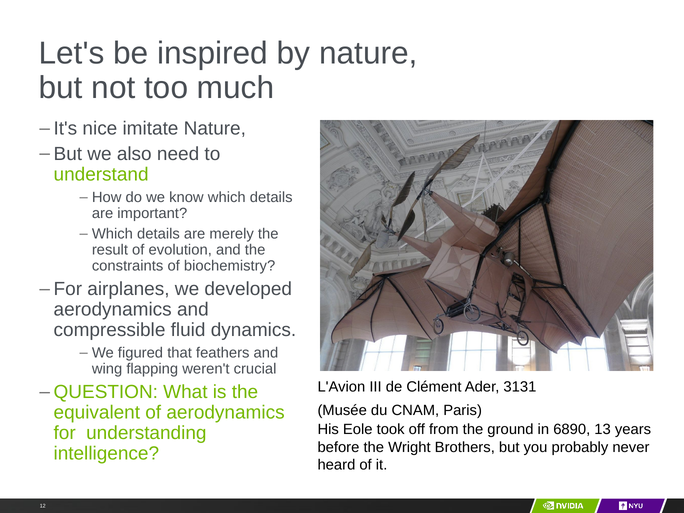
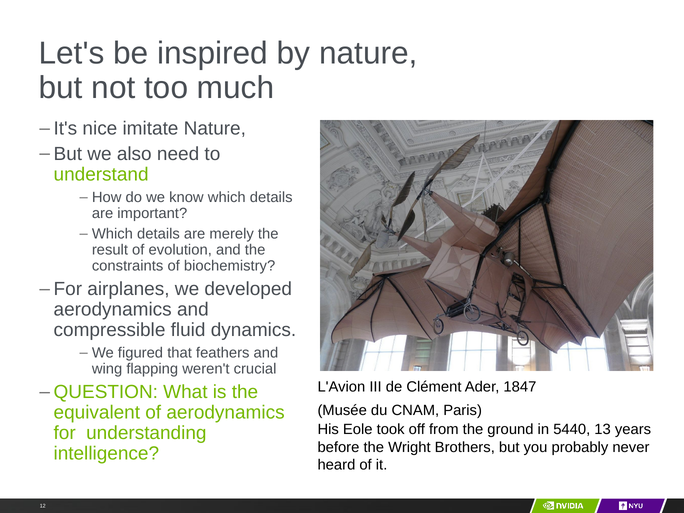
3131: 3131 -> 1847
6890: 6890 -> 5440
